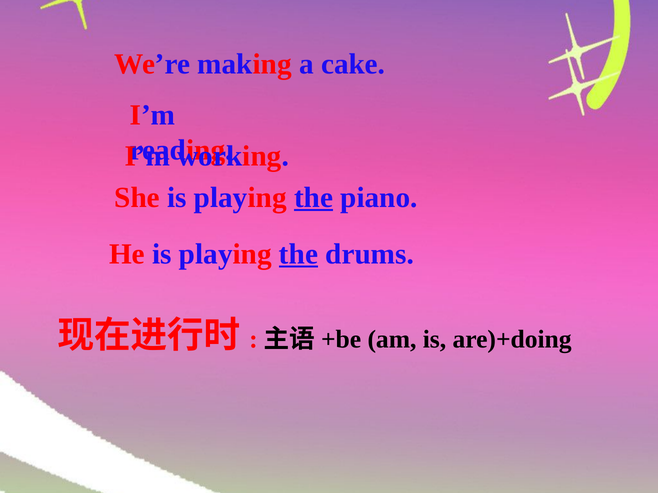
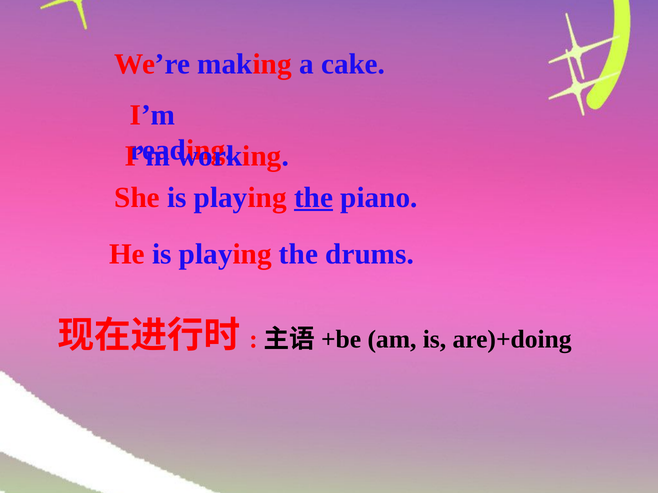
the at (298, 254) underline: present -> none
